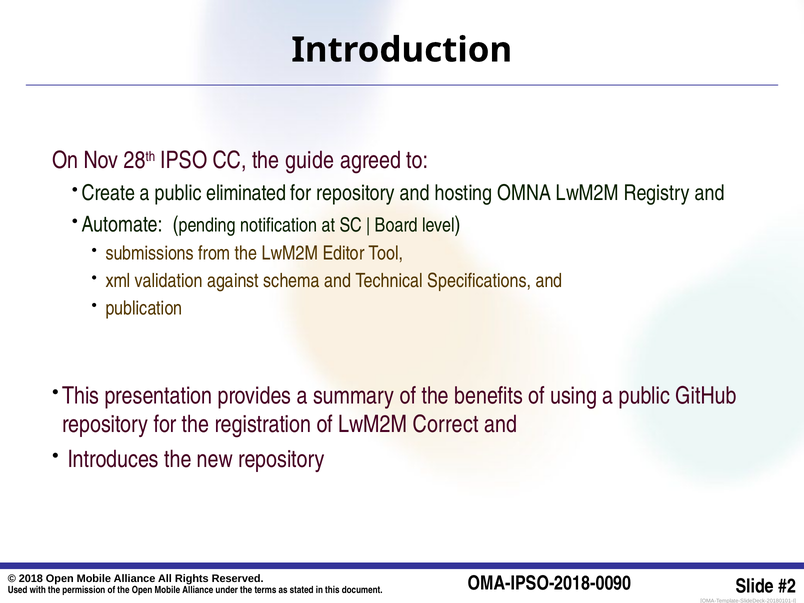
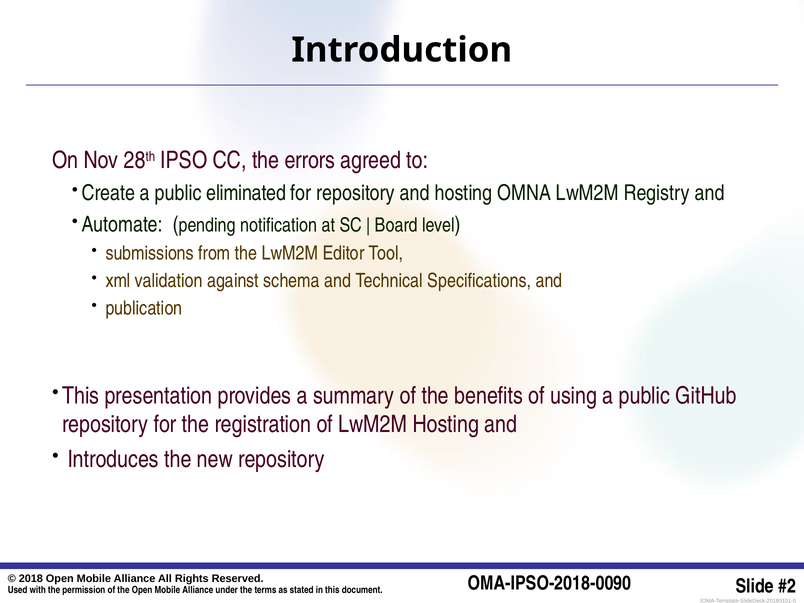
guide: guide -> errors
LwM2M Correct: Correct -> Hosting
